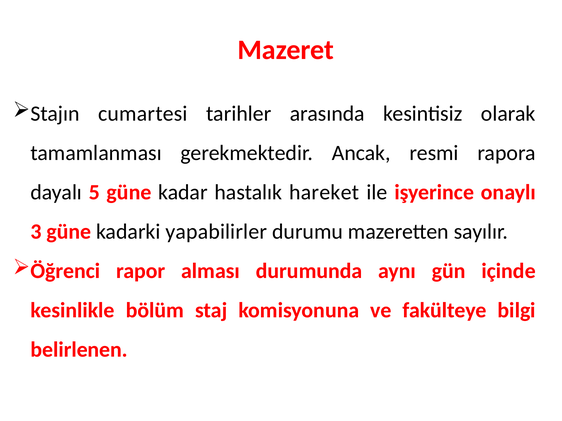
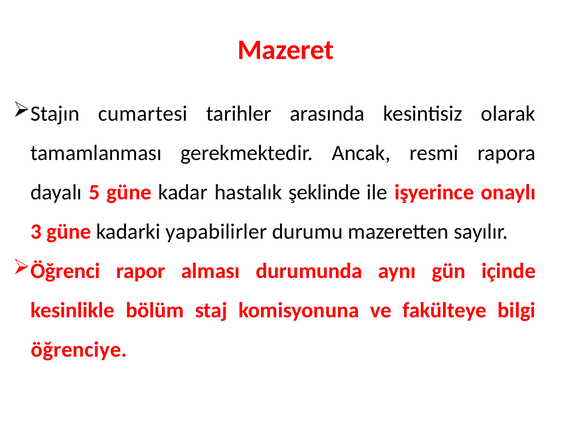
hareket: hareket -> şeklinde
belirlenen: belirlenen -> öğrenciye
